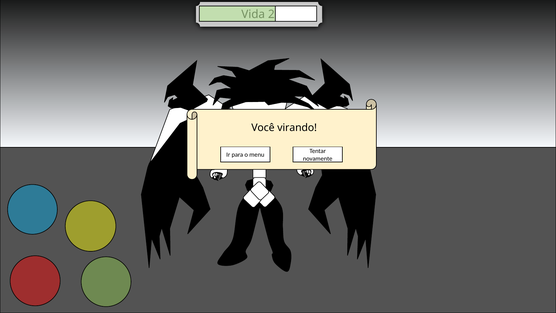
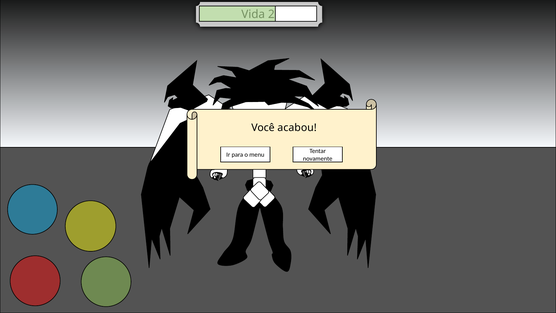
virando: virando -> acabou
